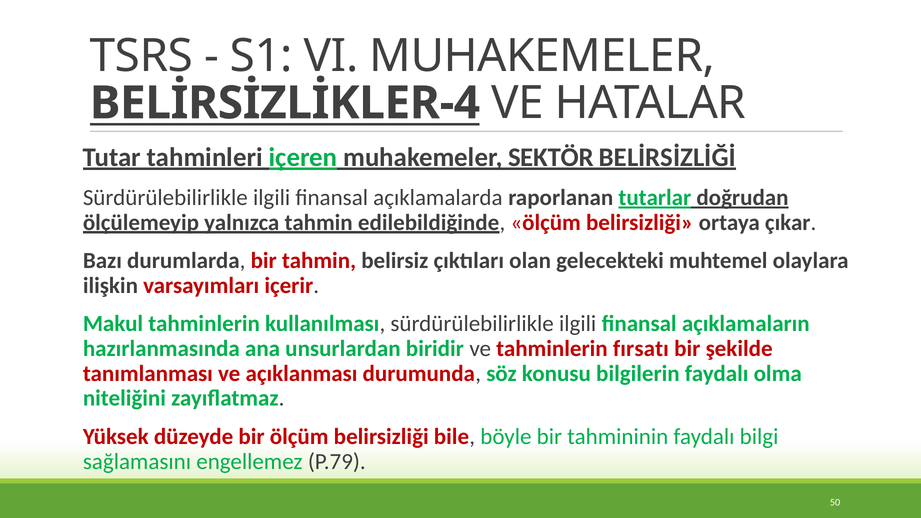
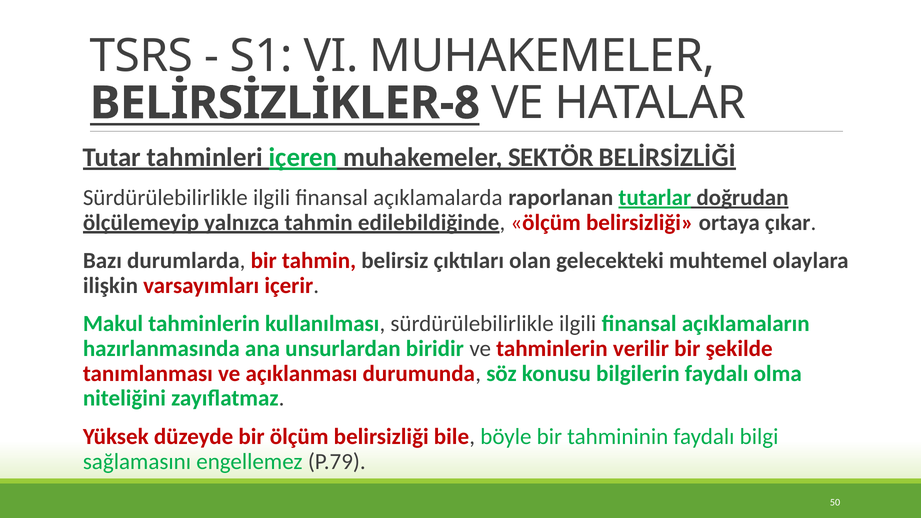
BELİRSİZLİKLER-4: BELİRSİZLİKLER-4 -> BELİRSİZLİKLER-8
fırsatı: fırsatı -> verilir
